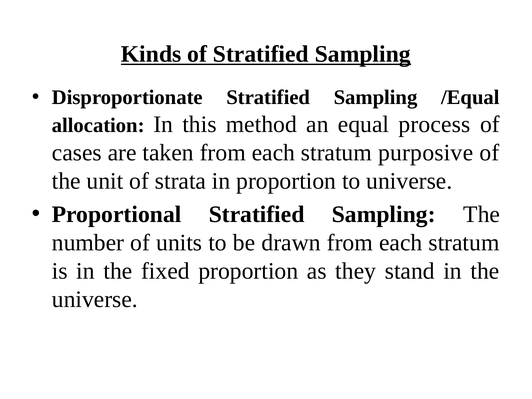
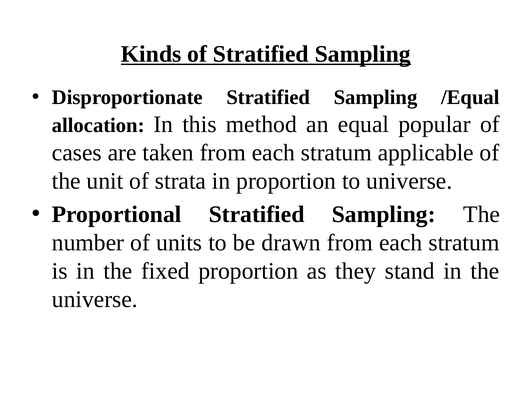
process: process -> popular
purposive: purposive -> applicable
